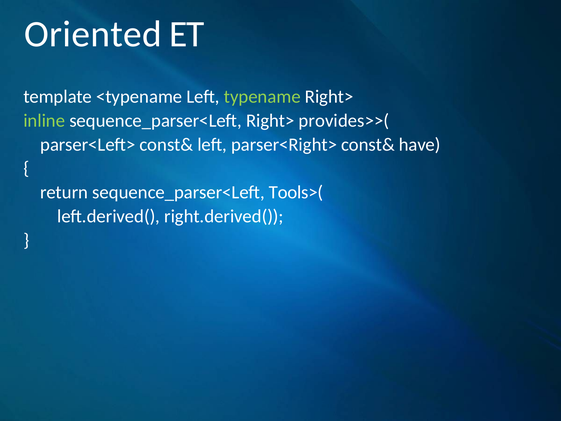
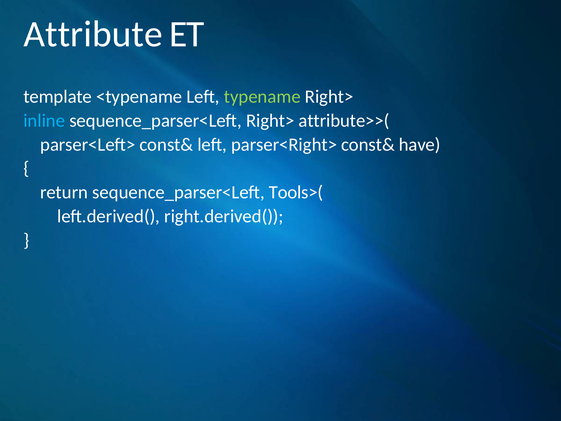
Oriented: Oriented -> Attribute
inline colour: light green -> light blue
provides>>(: provides>>( -> attribute>>(
